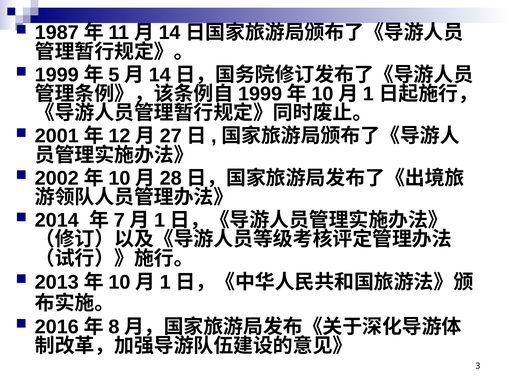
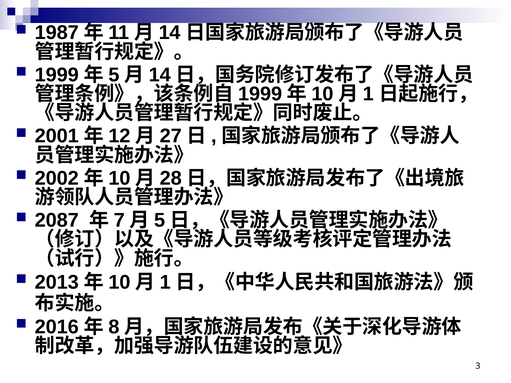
2014: 2014 -> 2087
1 at (160, 220): 1 -> 5
